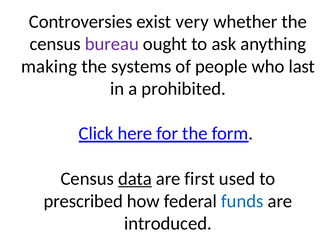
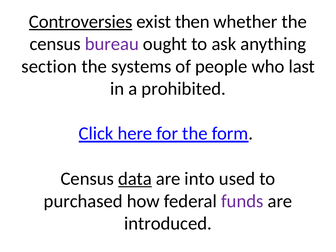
Controversies underline: none -> present
very: very -> then
making: making -> section
first: first -> into
prescribed: prescribed -> purchased
funds colour: blue -> purple
